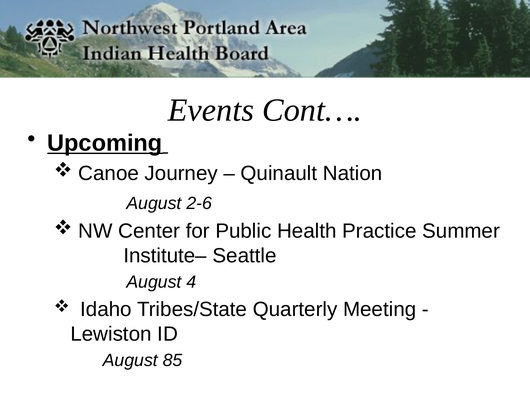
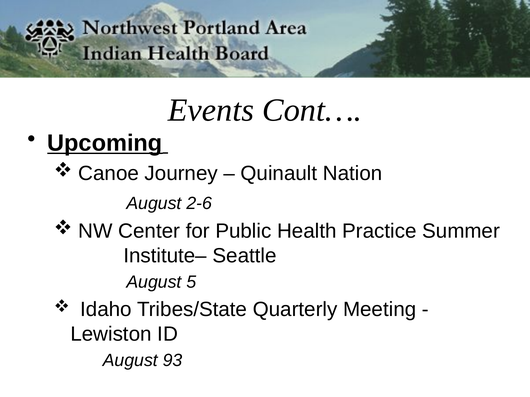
4: 4 -> 5
85: 85 -> 93
